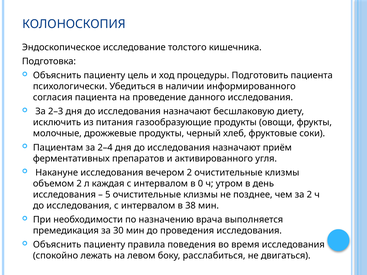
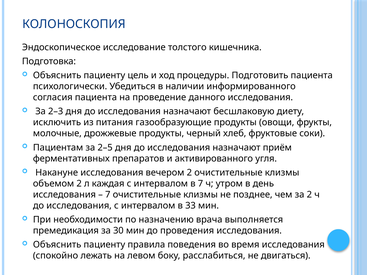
2–4: 2–4 -> 2–5
в 0: 0 -> 7
5 at (108, 195): 5 -> 7
38: 38 -> 33
